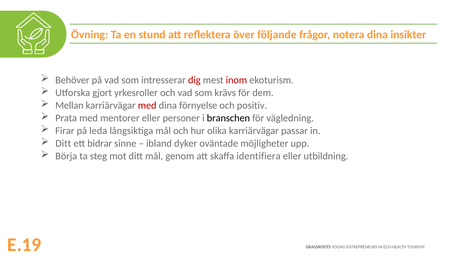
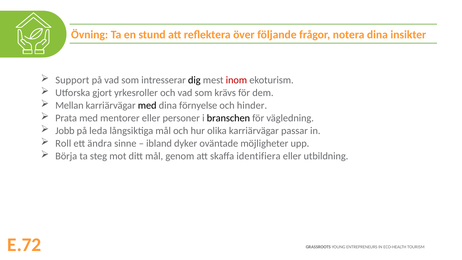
Behöver: Behöver -> Support
dig colour: red -> black
med at (147, 106) colour: red -> black
positiv: positiv -> hinder
Firar: Firar -> Jobb
Ditt at (63, 144): Ditt -> Roll
bidrar: bidrar -> ändra
E.19: E.19 -> E.72
